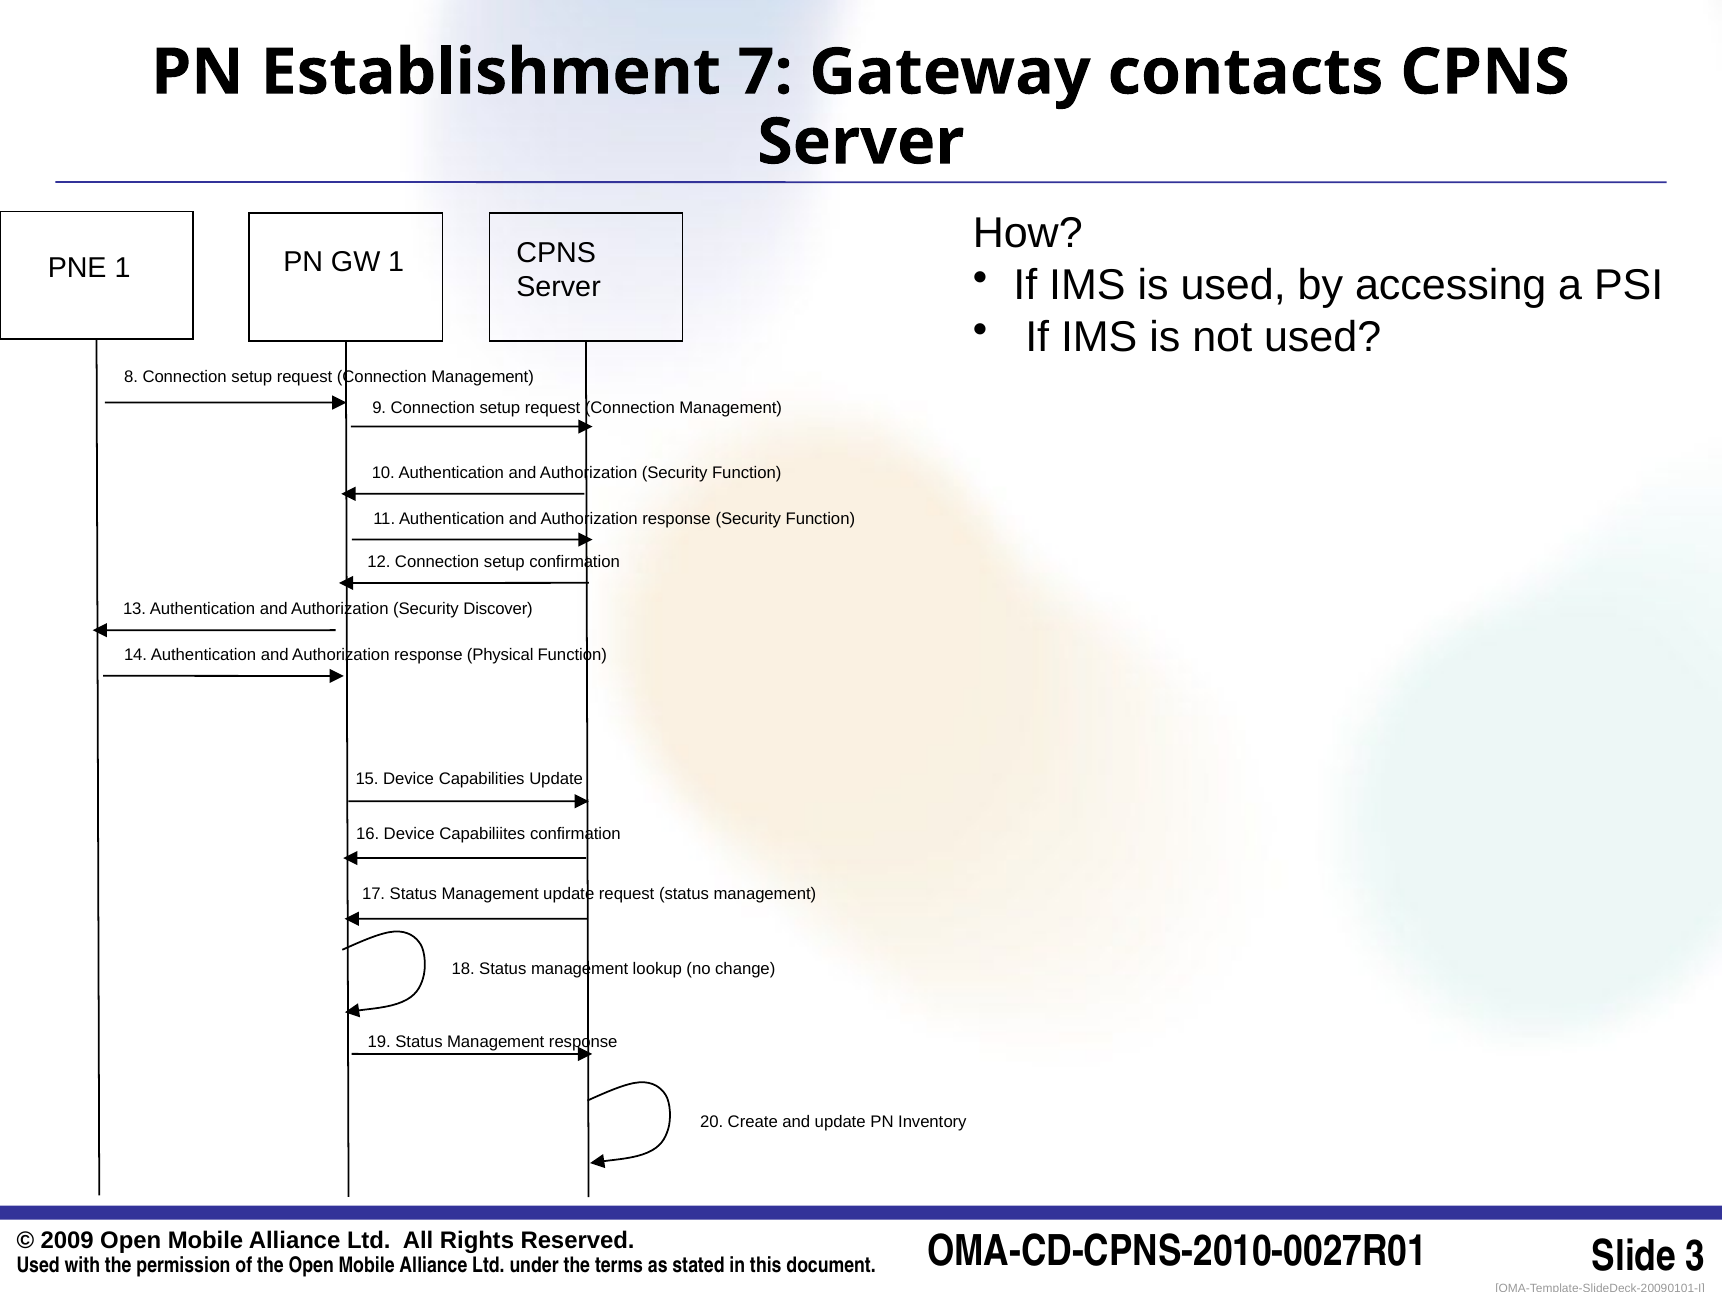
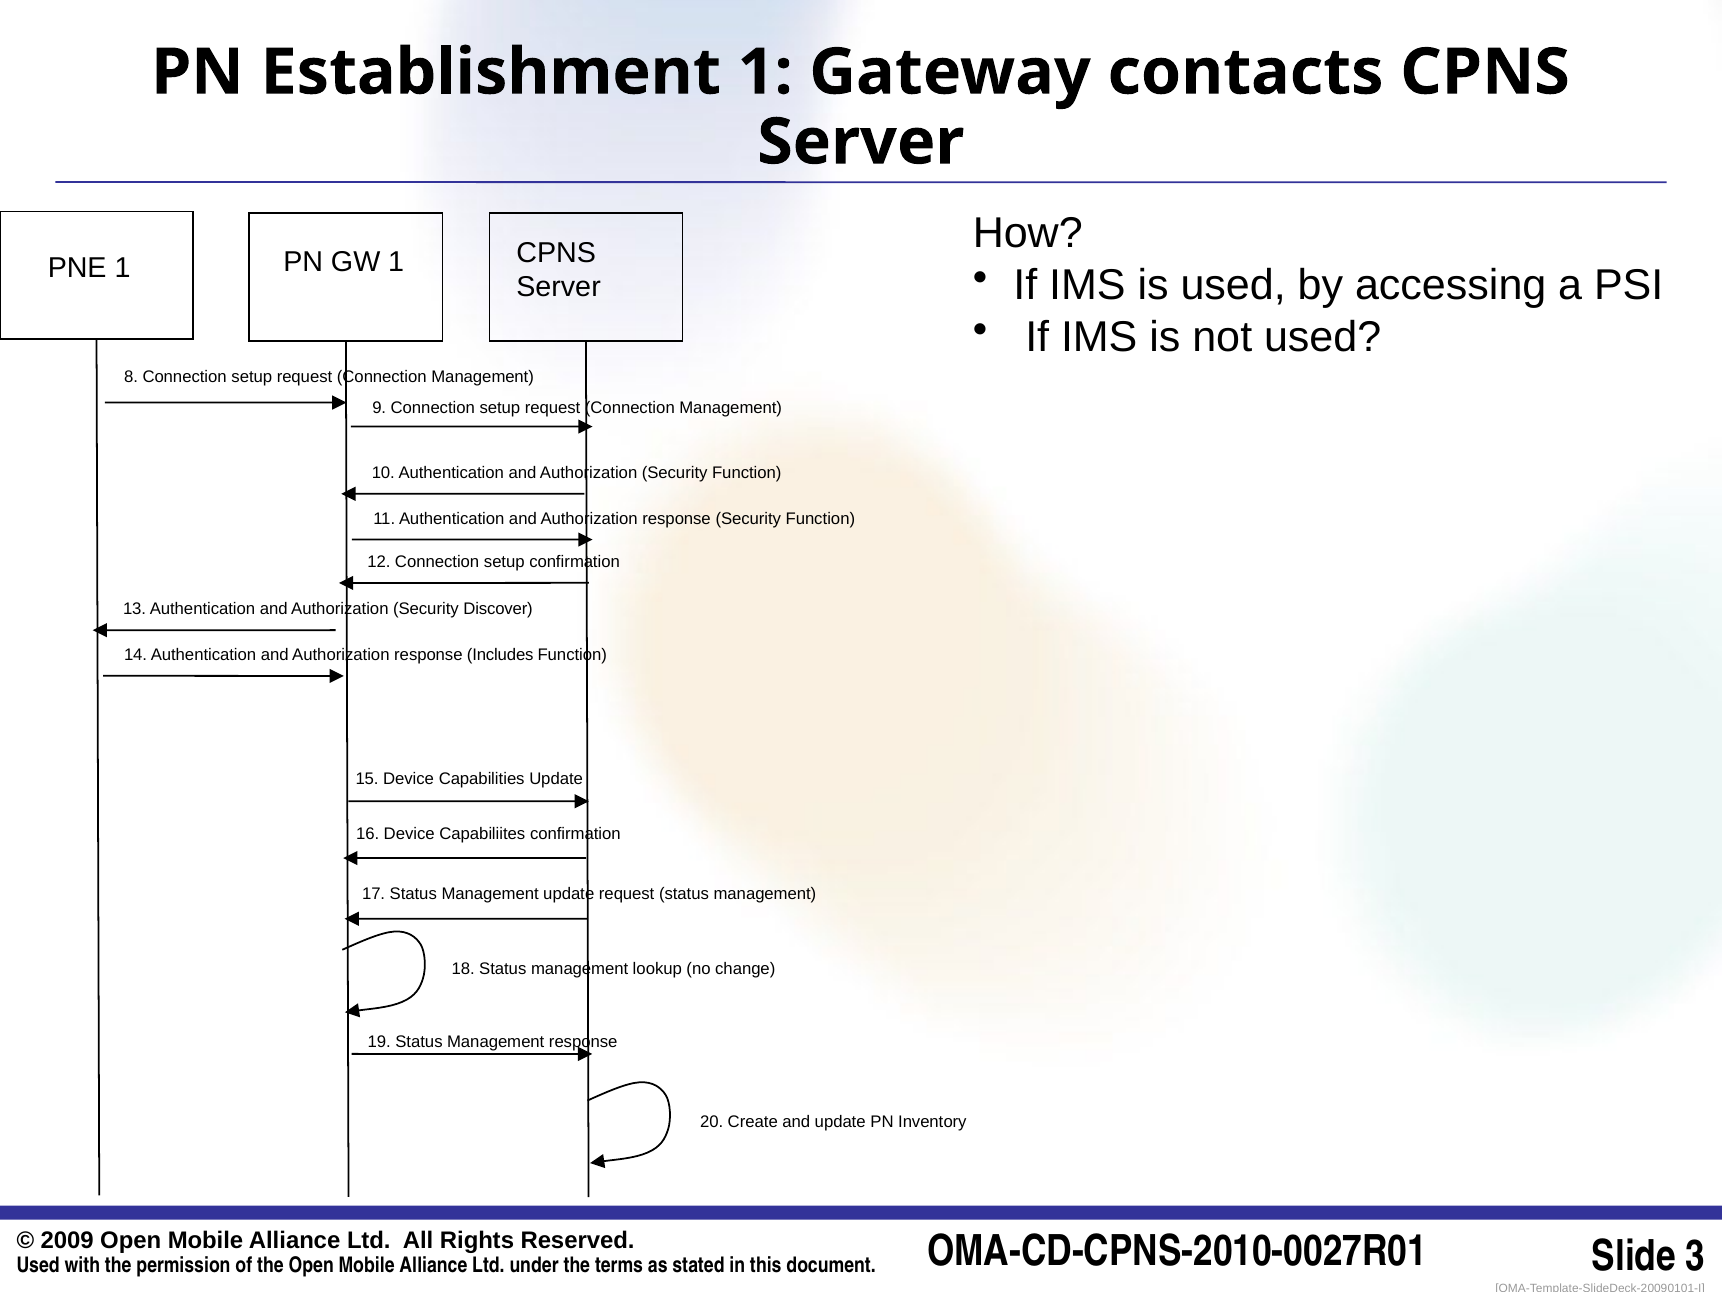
Establishment 7: 7 -> 1
Physical: Physical -> Includes
